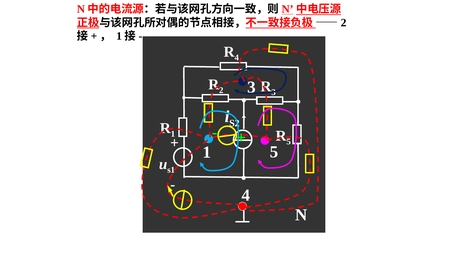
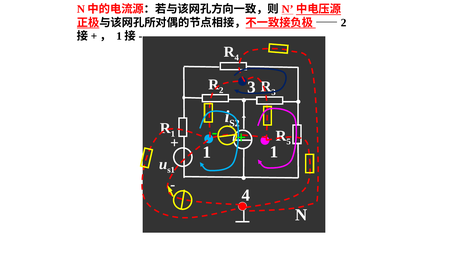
5 at (274, 152): 5 -> 1
